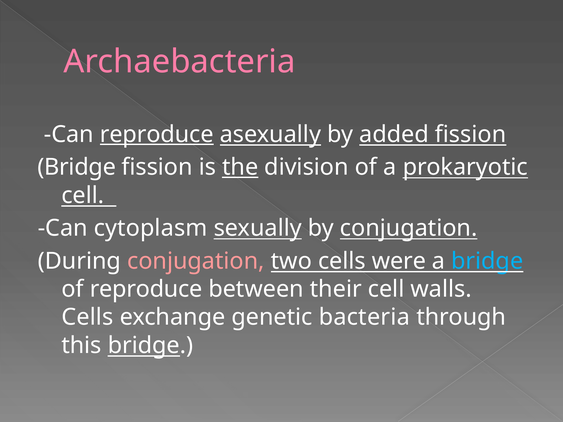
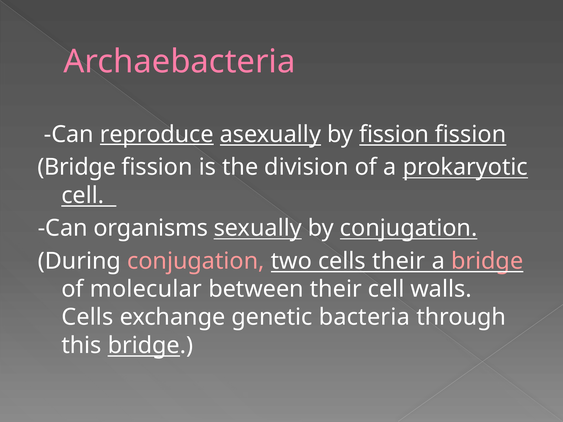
by added: added -> fission
the underline: present -> none
cytoplasm: cytoplasm -> organisms
cells were: were -> their
bridge at (487, 261) colour: light blue -> pink
of reproduce: reproduce -> molecular
